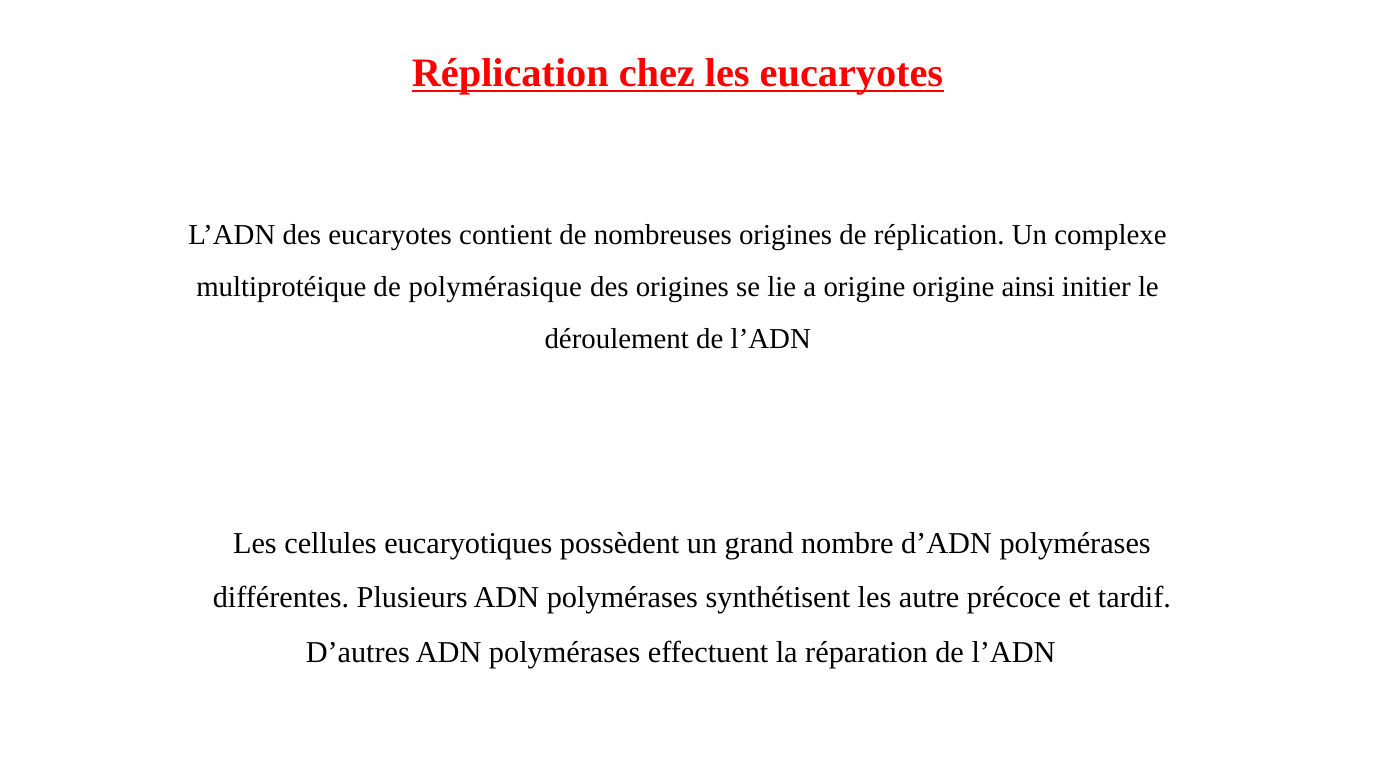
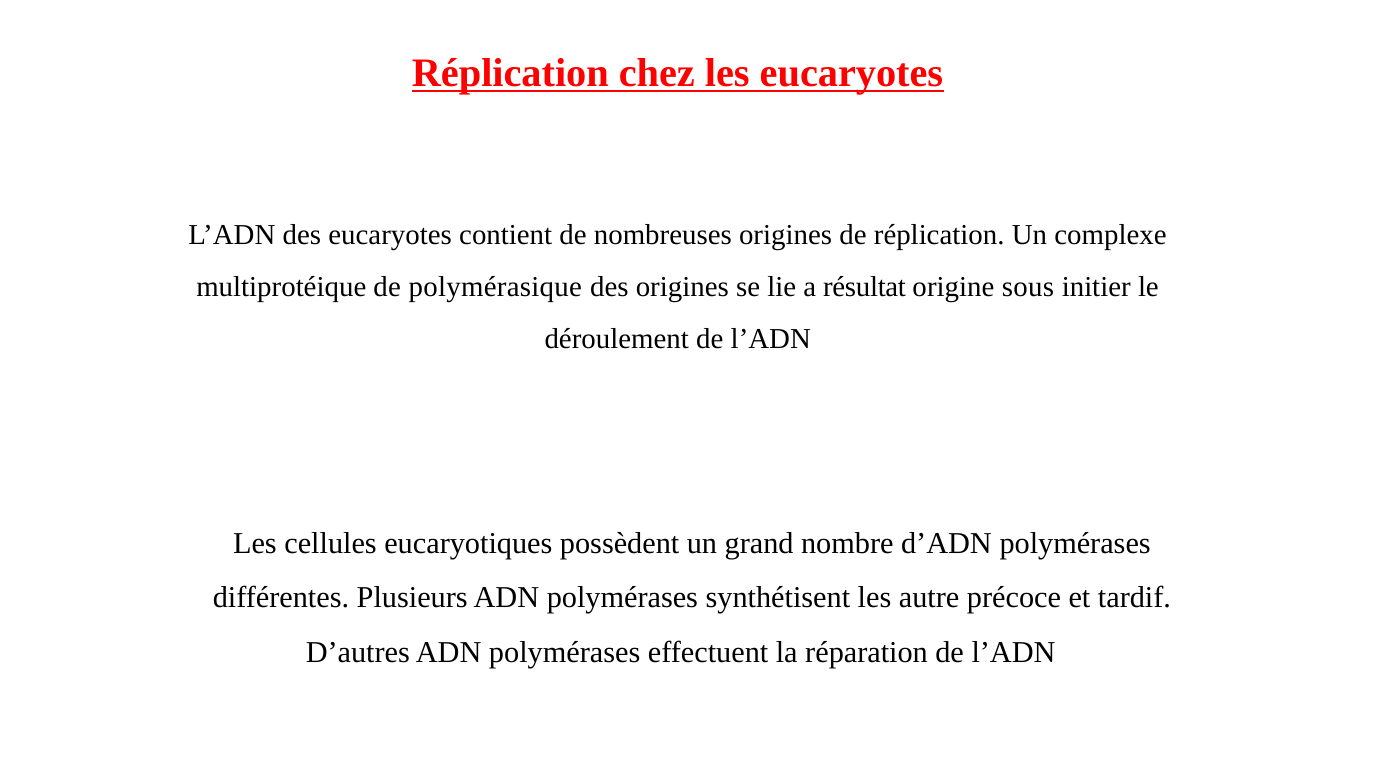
a origine: origine -> résultat
ainsi: ainsi -> sous
